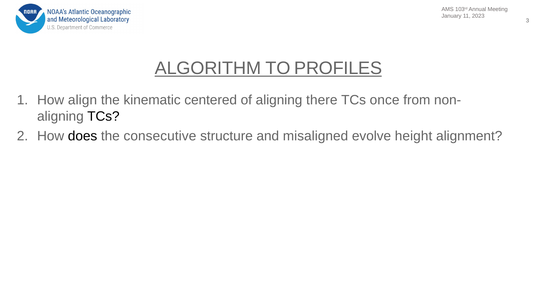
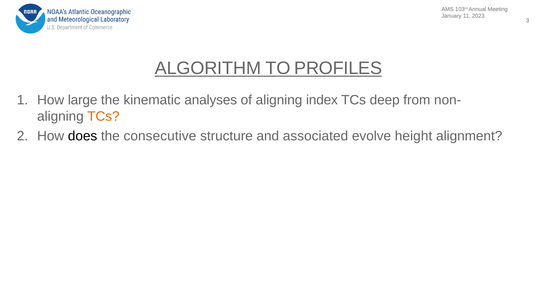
align: align -> large
centered: centered -> analyses
there: there -> index
once: once -> deep
TCs at (103, 116) colour: black -> orange
misaligned: misaligned -> associated
